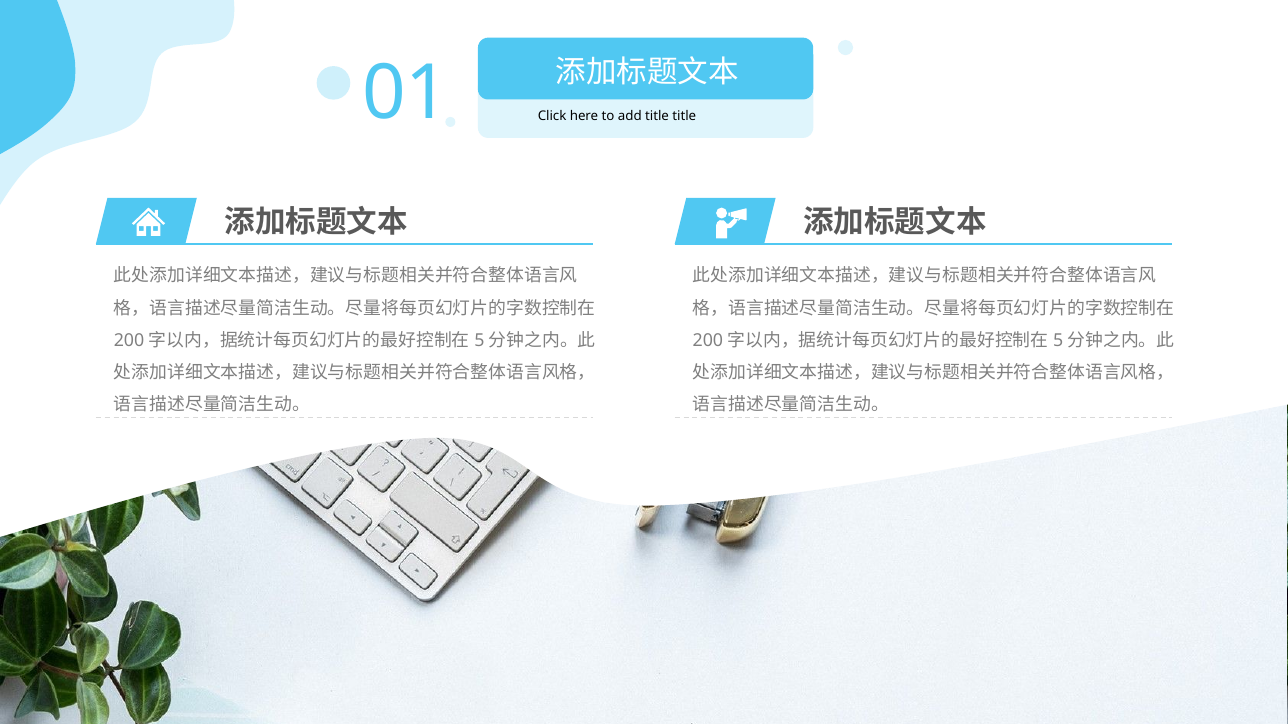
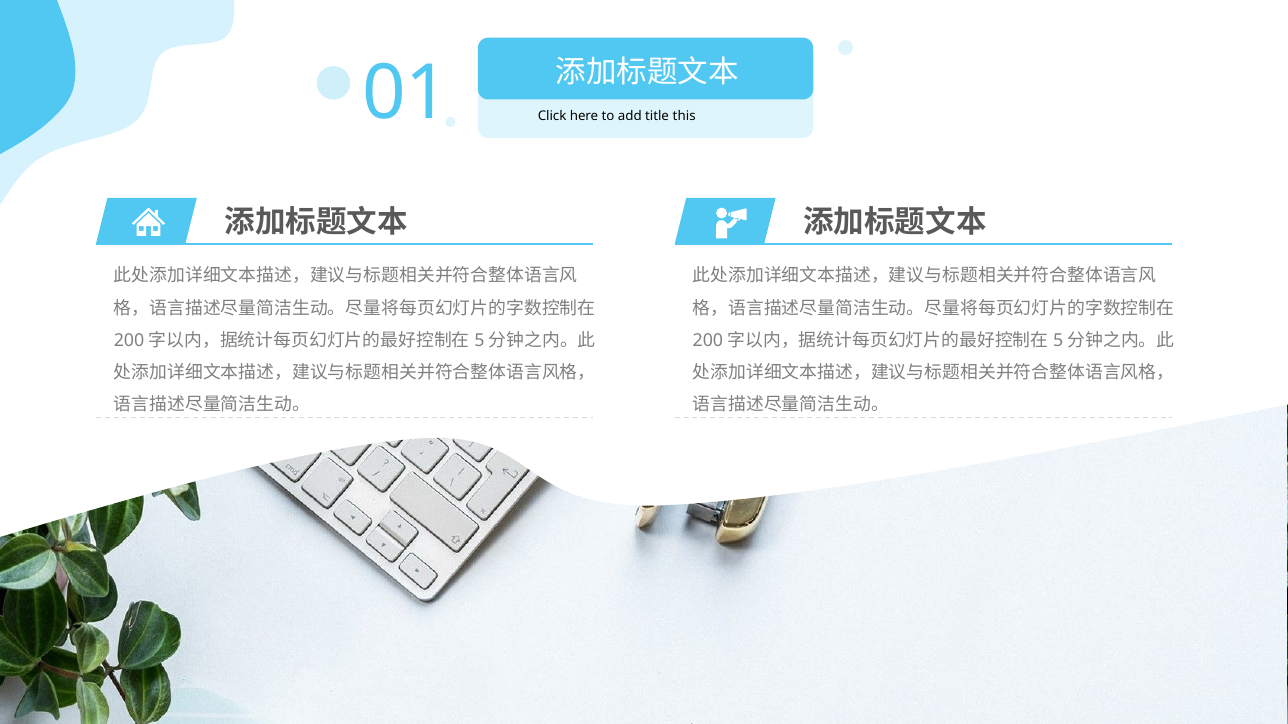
title title: title -> this
